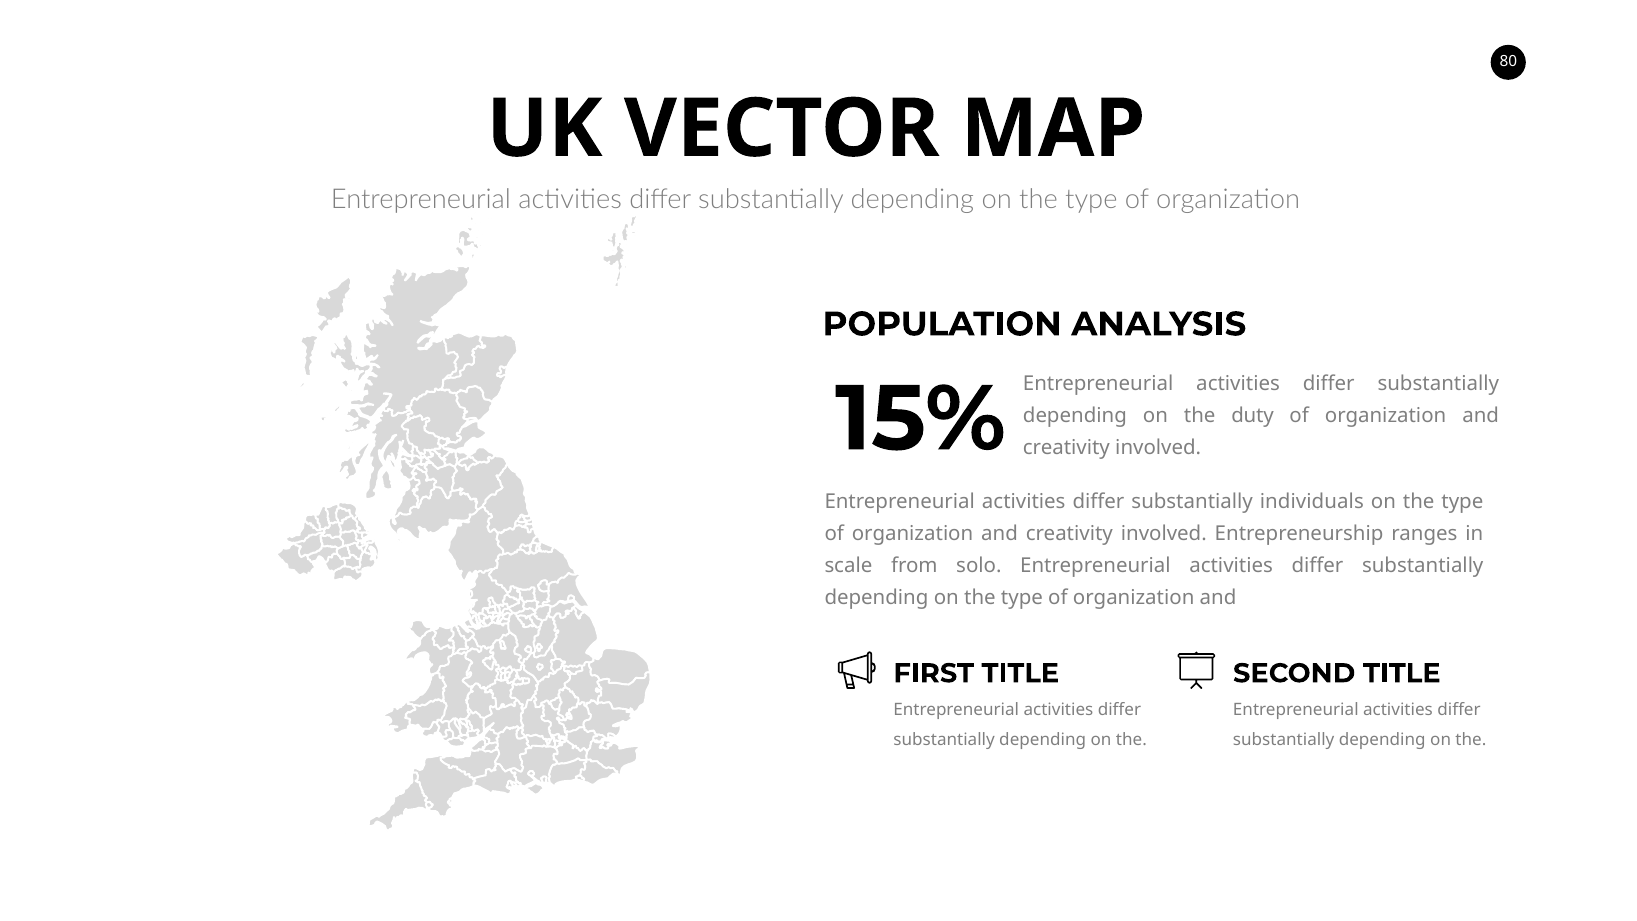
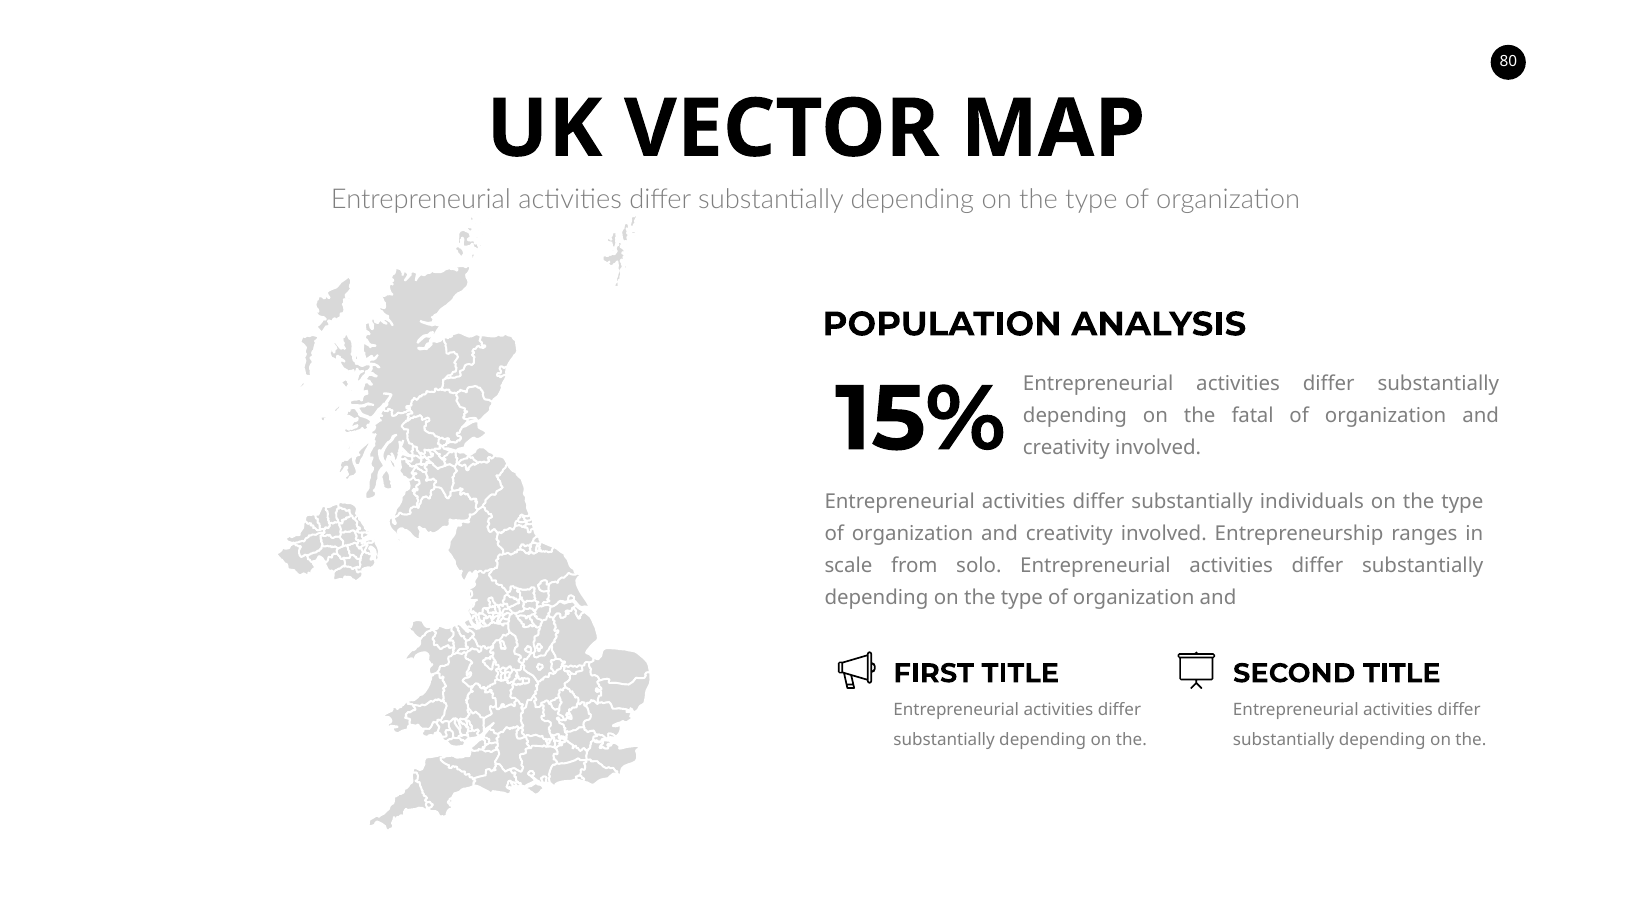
duty: duty -> fatal
